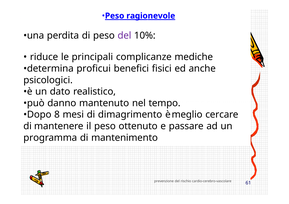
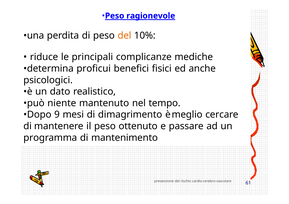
del at (124, 36) colour: purple -> orange
danno: danno -> niente
8: 8 -> 9
